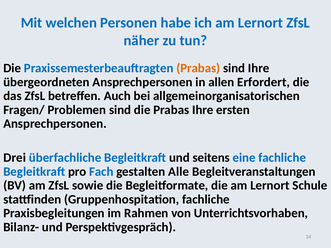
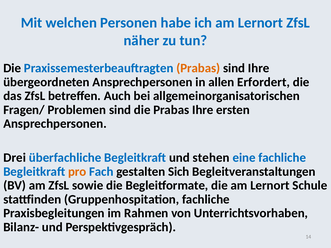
seitens: seitens -> stehen
pro colour: black -> orange
Alle: Alle -> Sich
